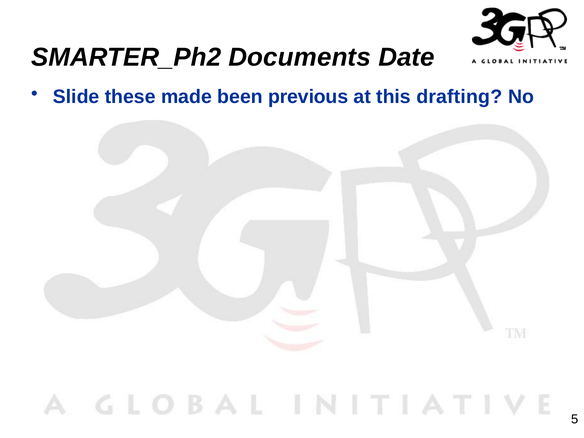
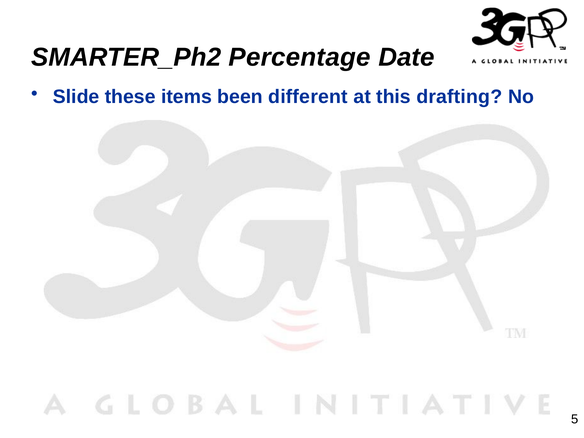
Documents: Documents -> Percentage
made: made -> items
previous: previous -> different
